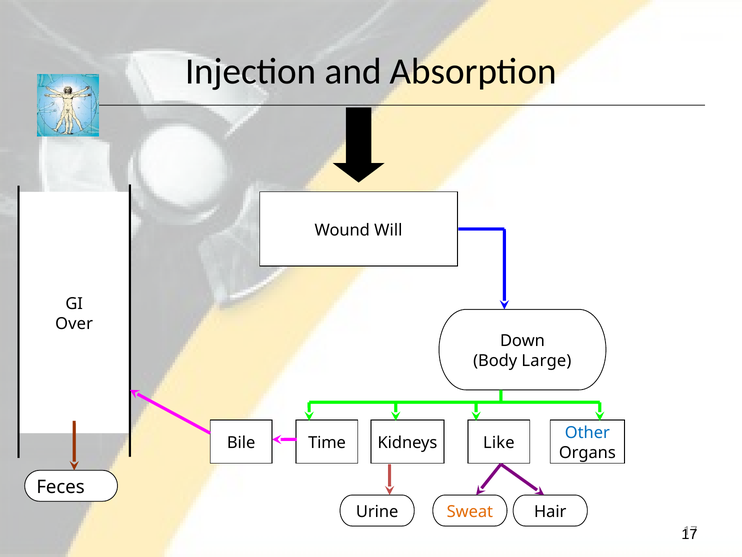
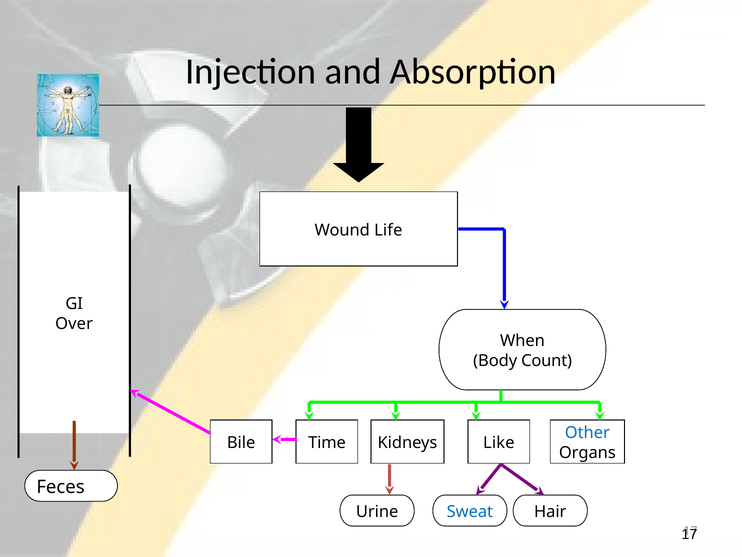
Will: Will -> Life
Down: Down -> When
Large: Large -> Count
Sweat colour: orange -> blue
